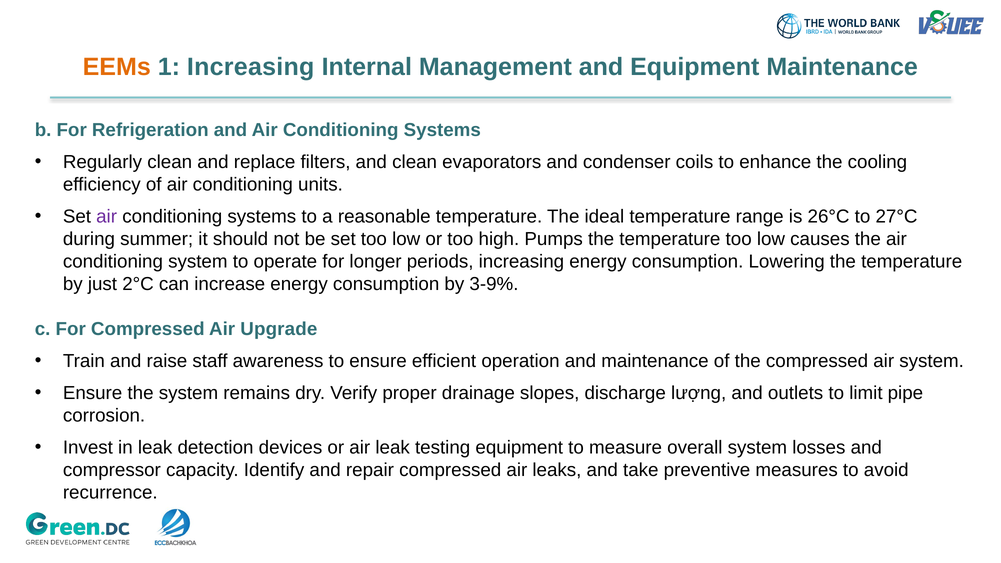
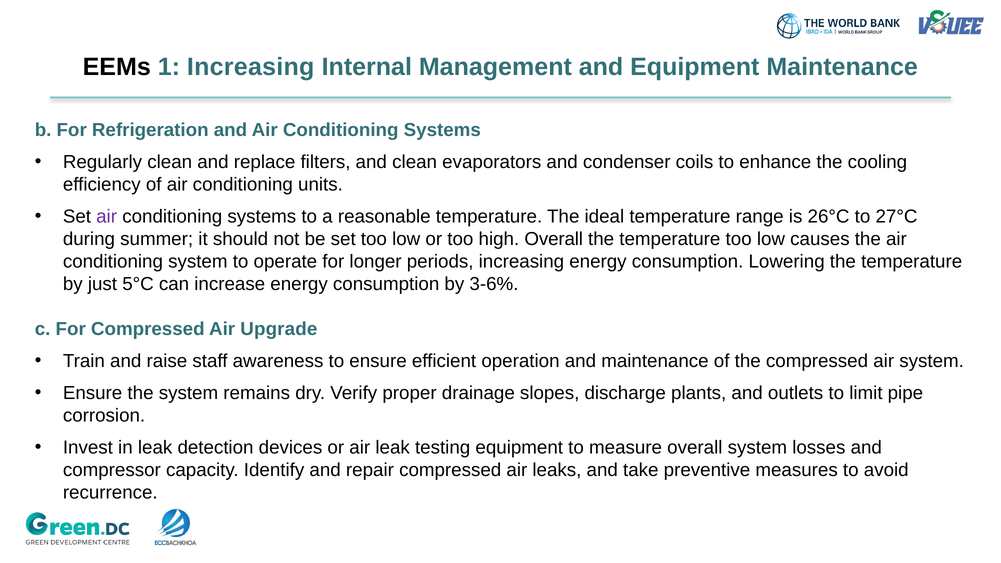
EEMs colour: orange -> black
high Pumps: Pumps -> Overall
2°C: 2°C -> 5°C
3-9%: 3-9% -> 3-6%
lượng: lượng -> plants
